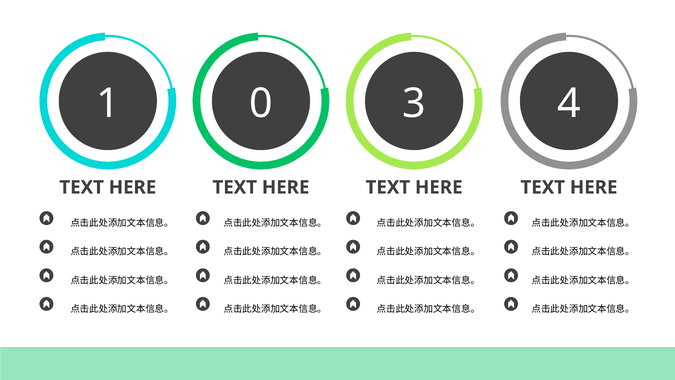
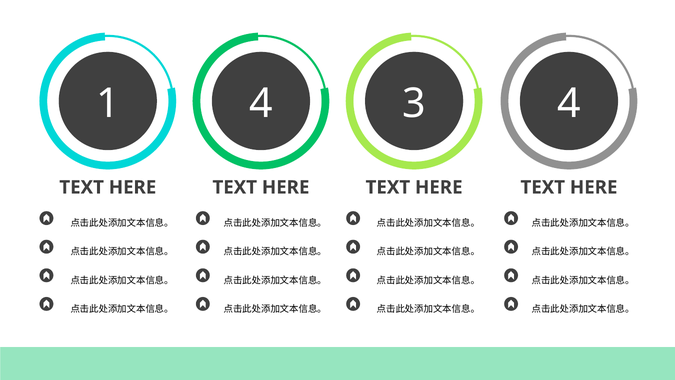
1 0: 0 -> 4
